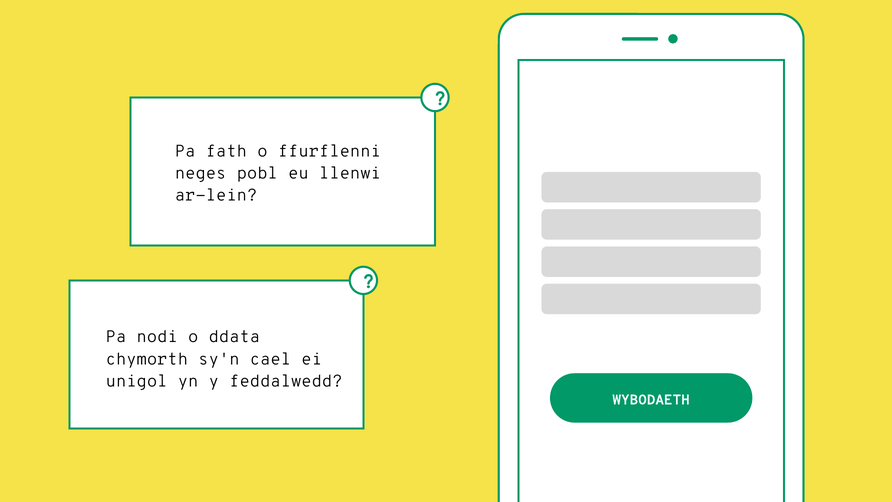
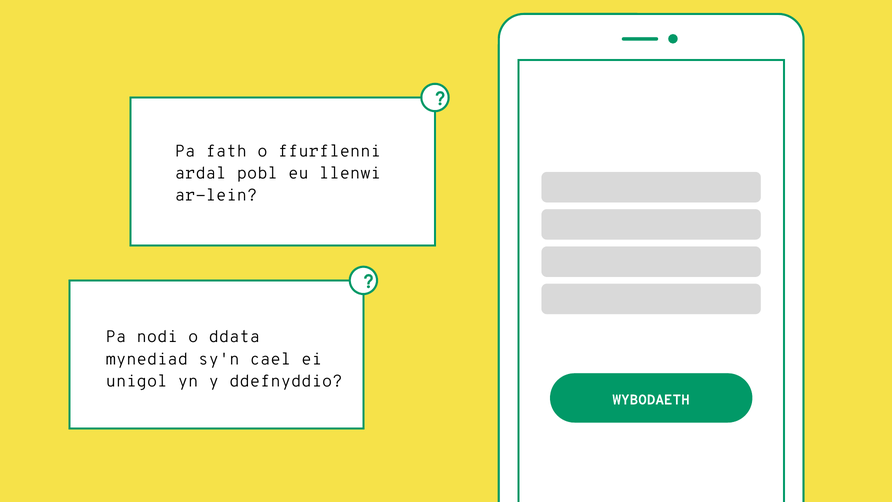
neges: neges -> ardal
chymorth: chymorth -> mynediad
feddalwedd: feddalwedd -> ddefnyddio
